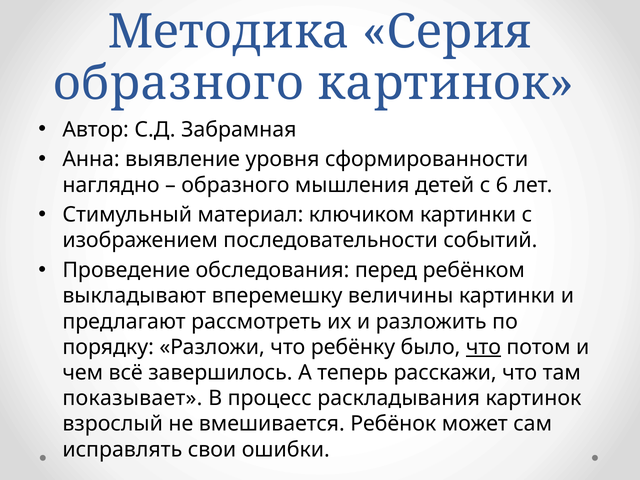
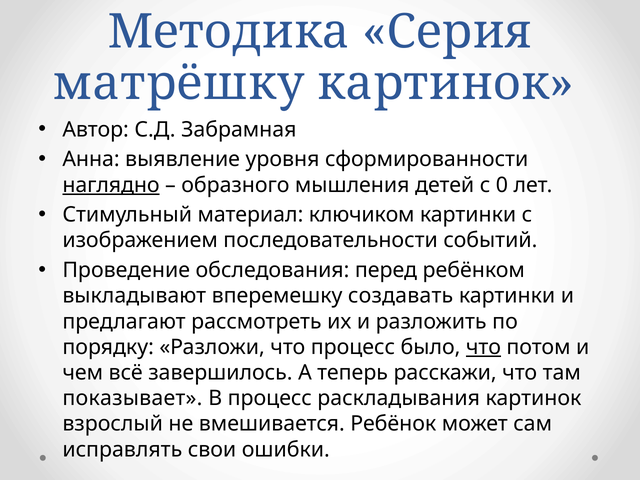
образного at (179, 83): образного -> матрёшку
наглядно underline: none -> present
6: 6 -> 0
величины: величины -> создавать
что ребёнку: ребёнку -> процесс
